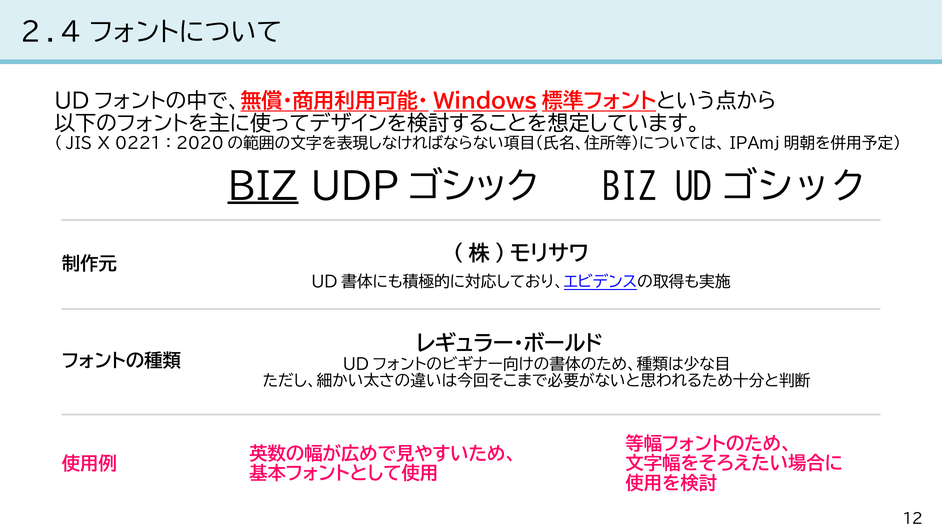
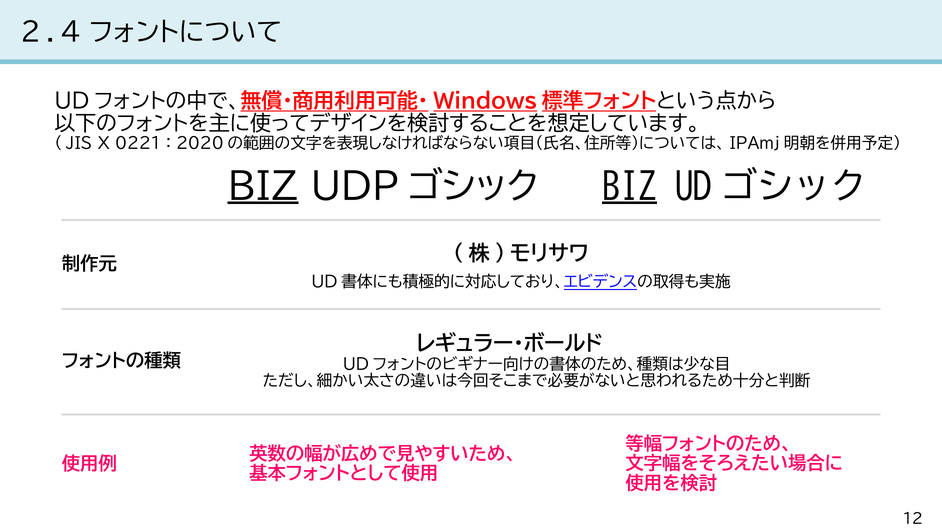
BIZ at (630, 187) underline: none -> present
